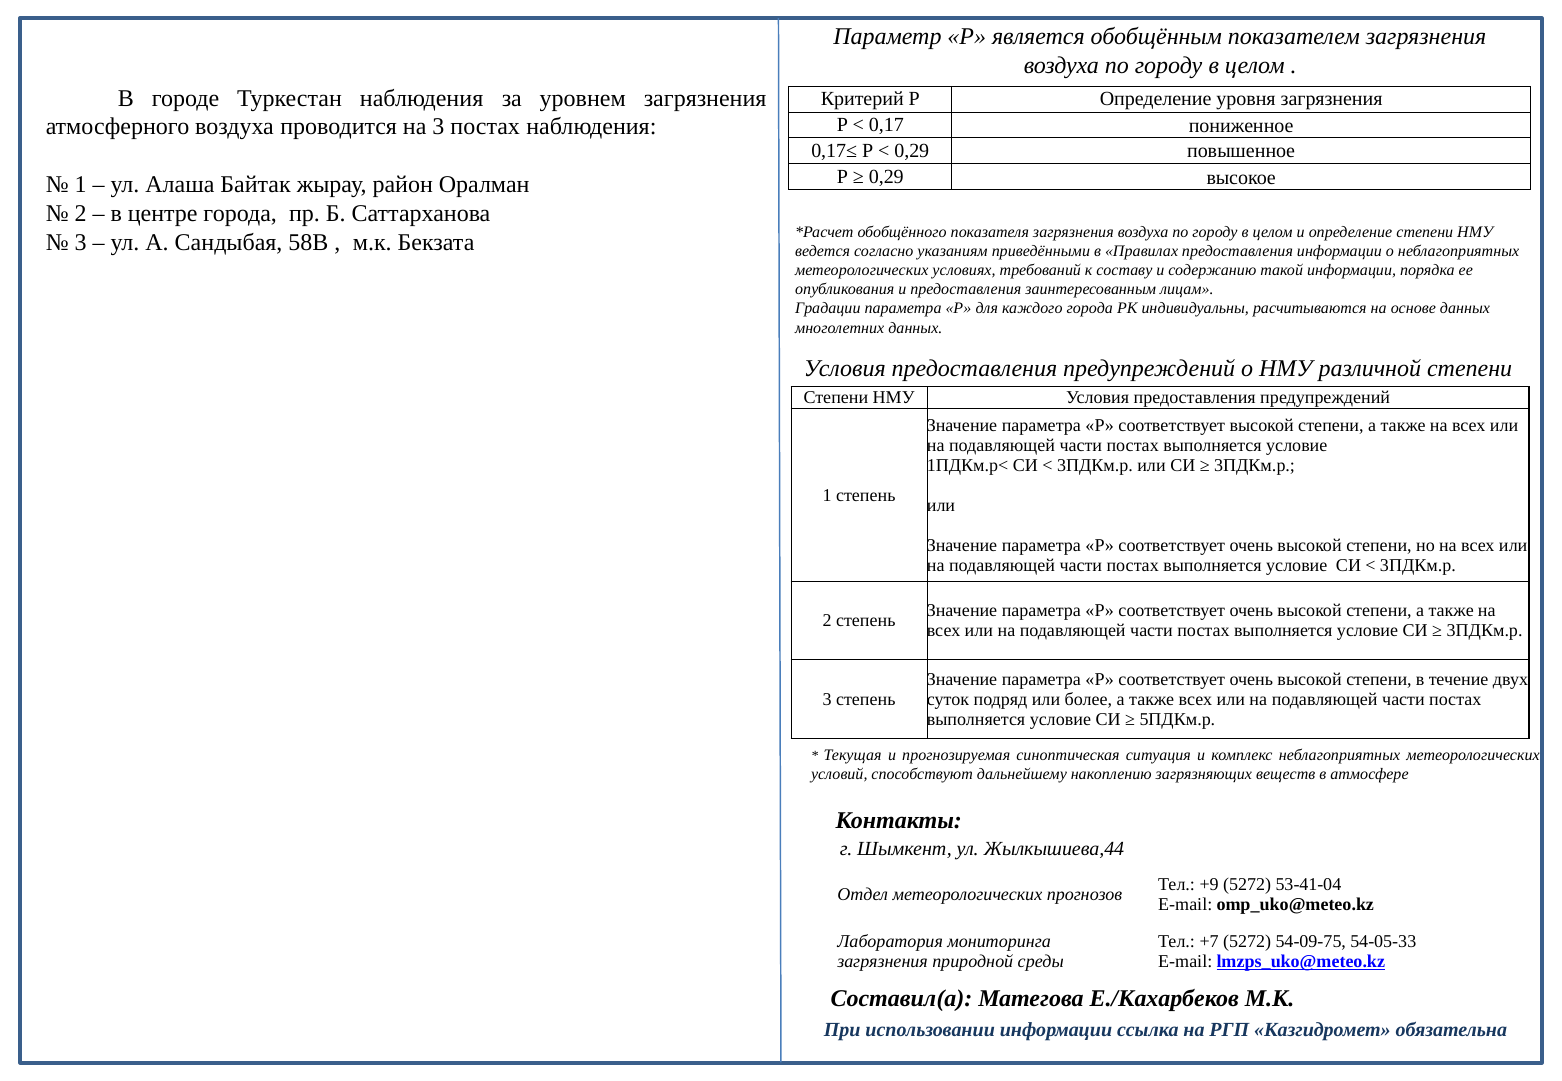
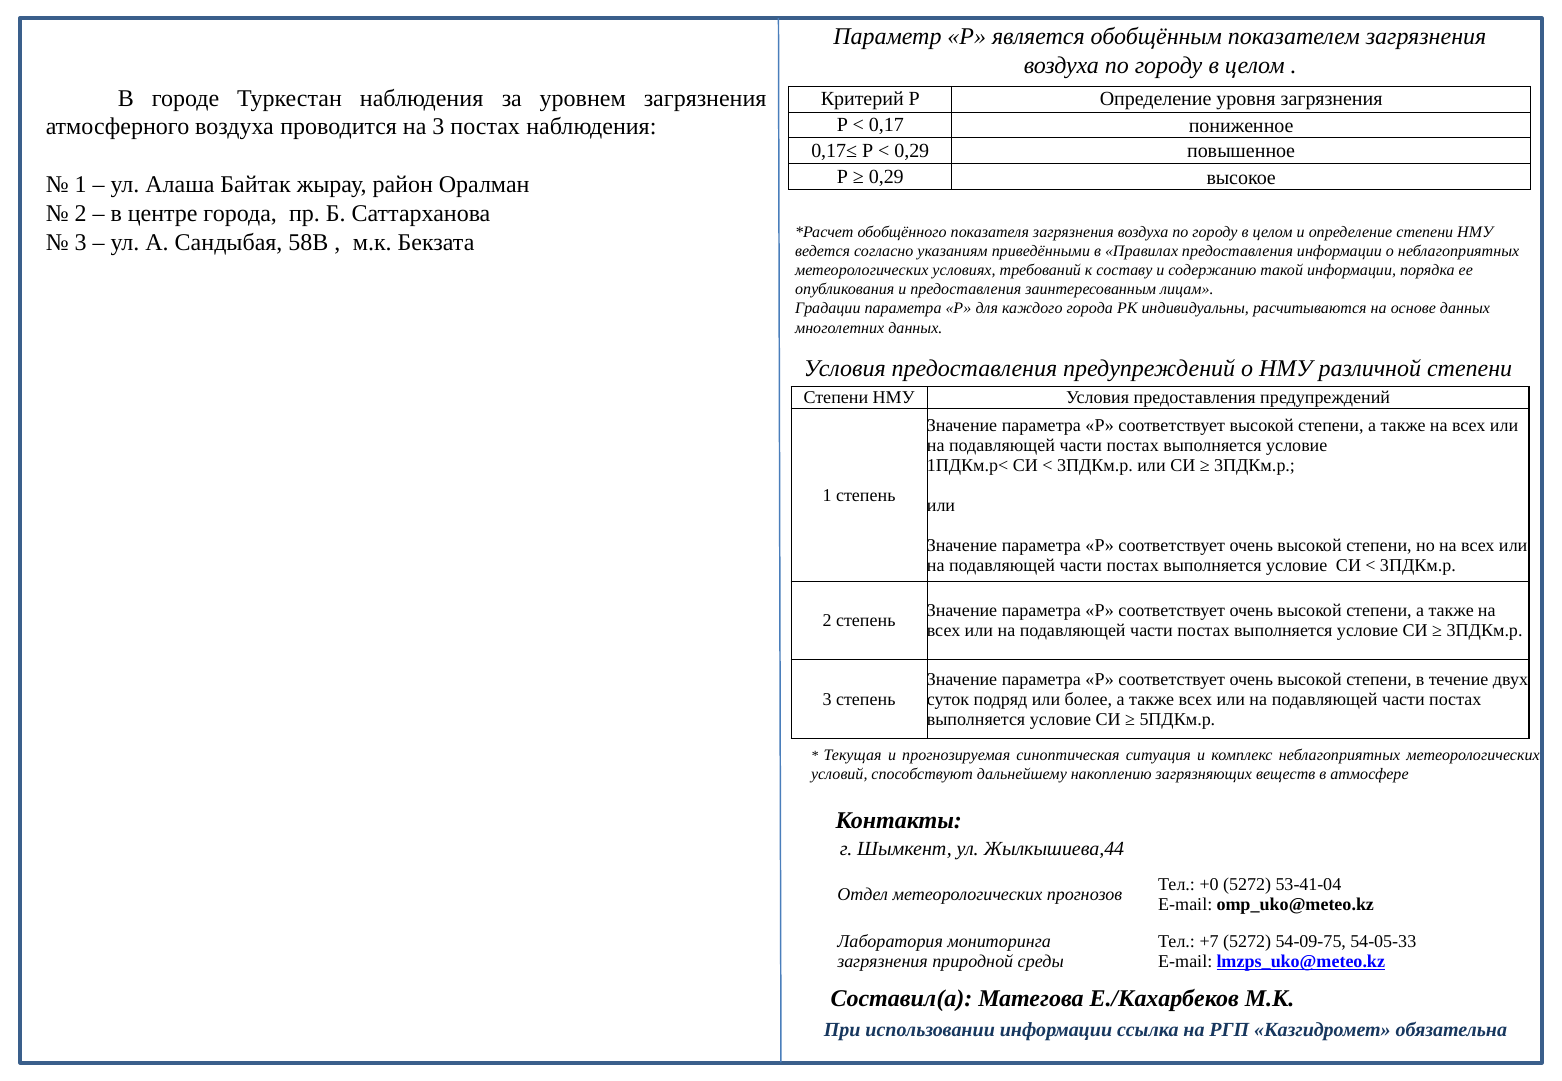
+9: +9 -> +0
